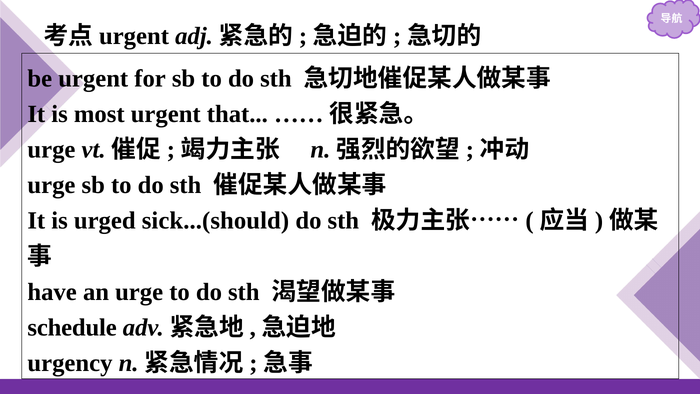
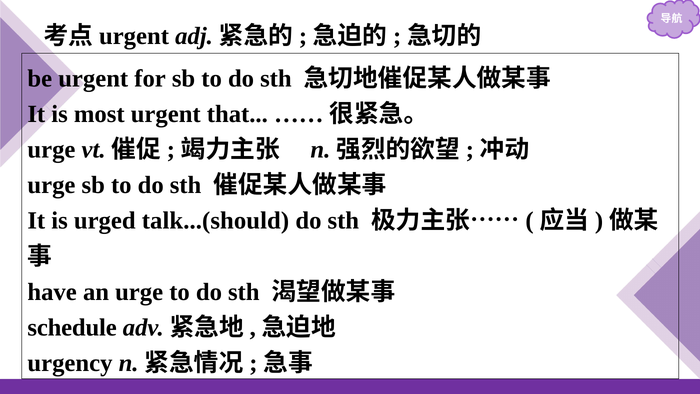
sick...(should: sick...(should -> talk...(should
